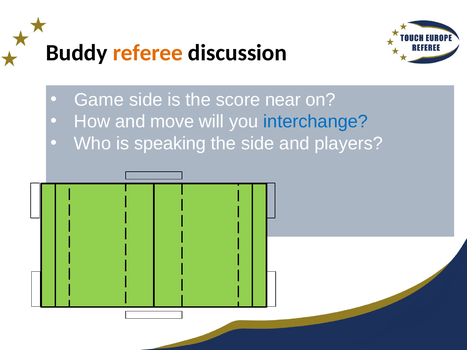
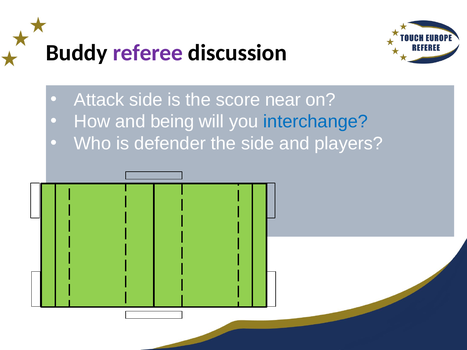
referee colour: orange -> purple
Game: Game -> Attack
move: move -> being
speaking: speaking -> defender
